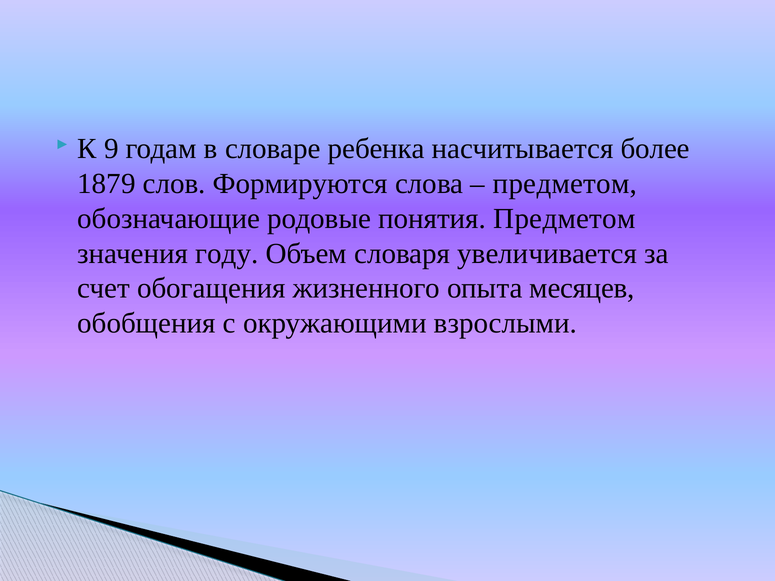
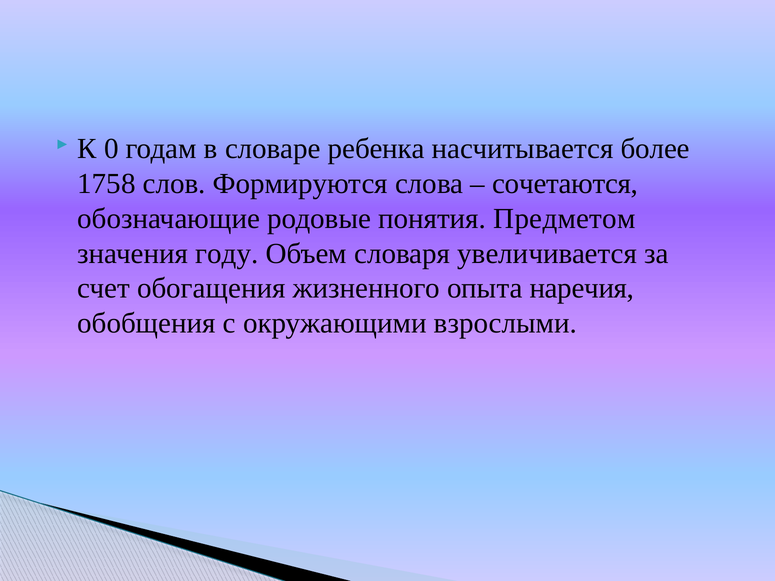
9: 9 -> 0
1879: 1879 -> 1758
предметом at (565, 184): предметом -> сочетаются
месяцев: месяцев -> наречия
